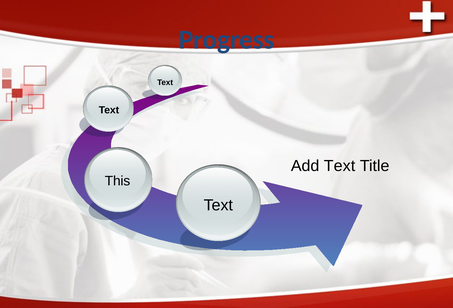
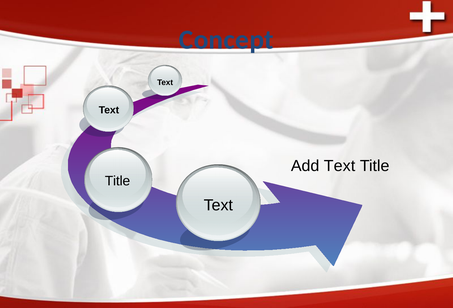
Progress: Progress -> Concept
This at (118, 181): This -> Title
